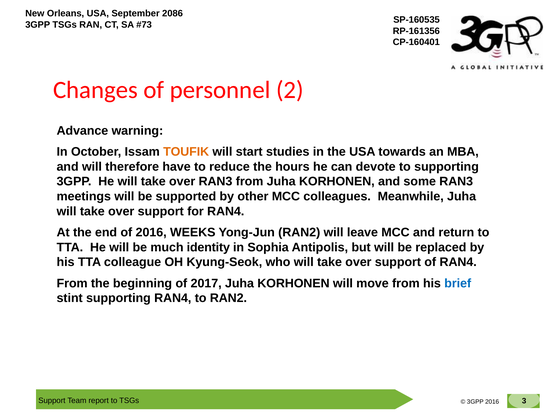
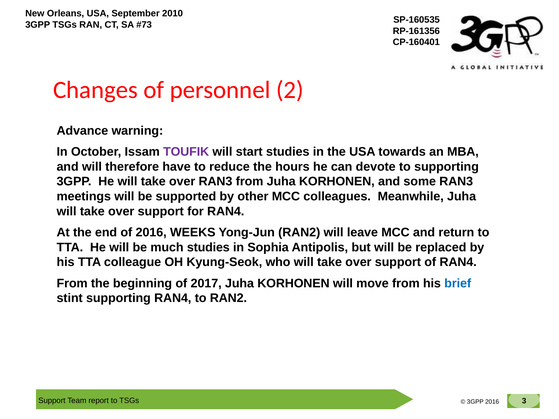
2086: 2086 -> 2010
TOUFIK colour: orange -> purple
much identity: identity -> studies
